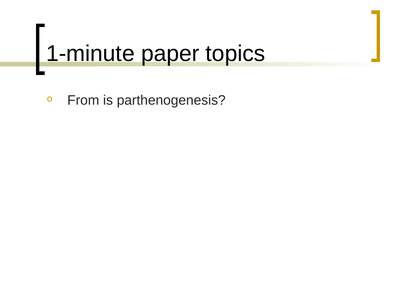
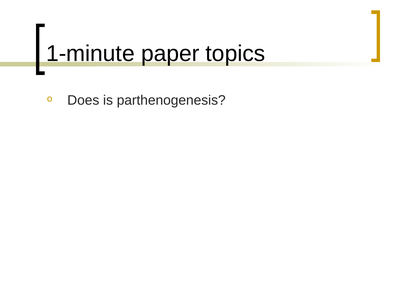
From: From -> Does
